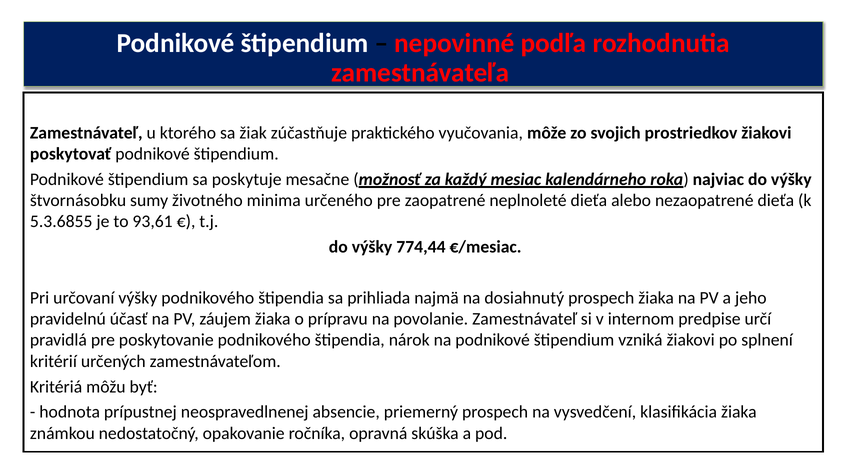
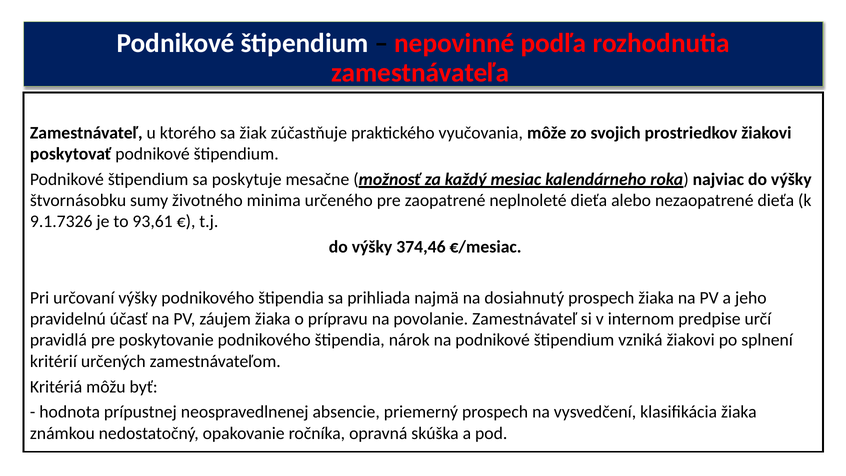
5.3.6855: 5.3.6855 -> 9.1.7326
774,44: 774,44 -> 374,46
